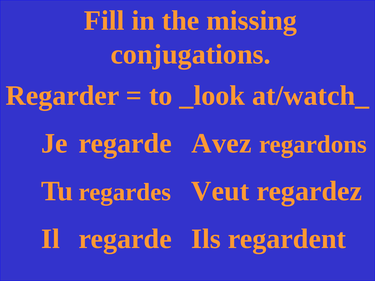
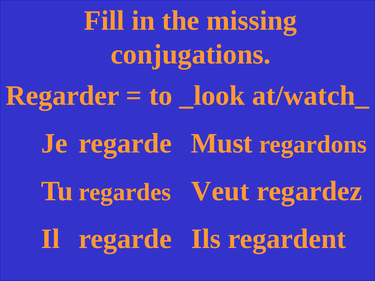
Avez: Avez -> Must
